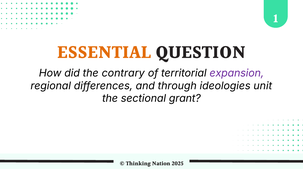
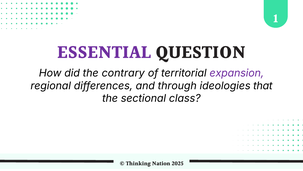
ESSENTIAL colour: orange -> purple
unit: unit -> that
grant: grant -> class
